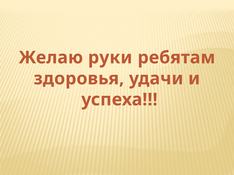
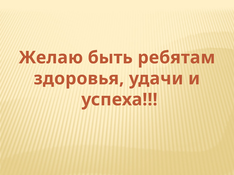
руки: руки -> быть
